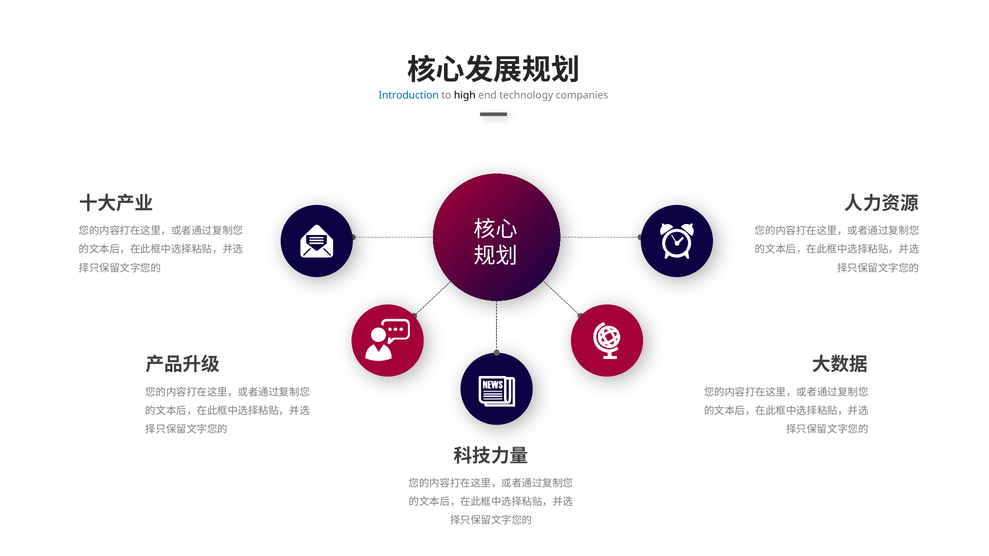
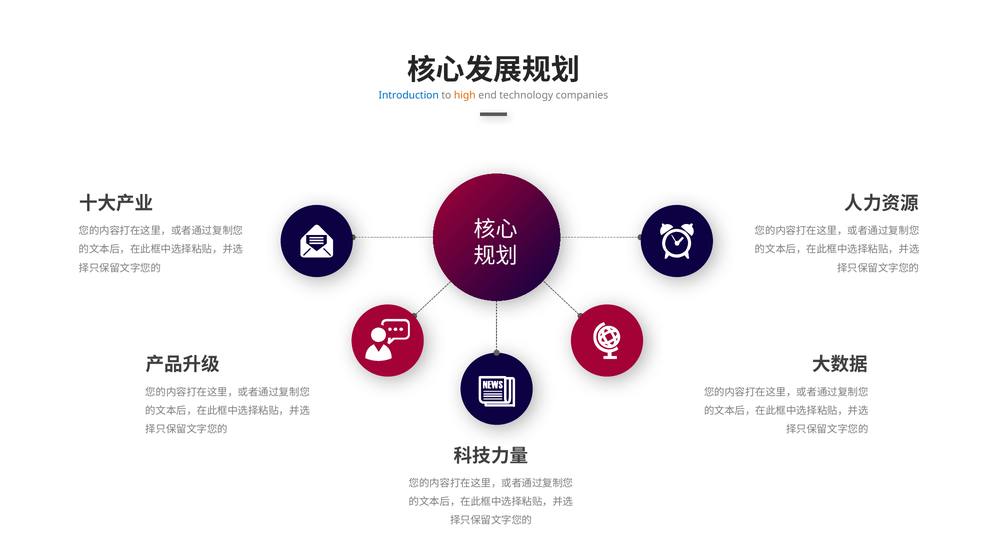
high colour: black -> orange
